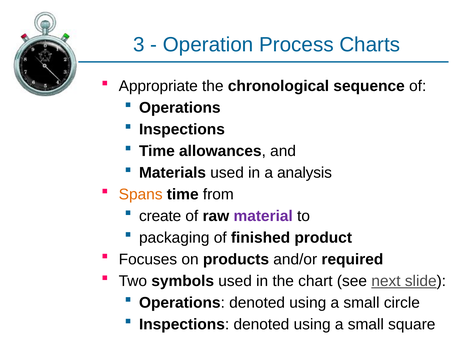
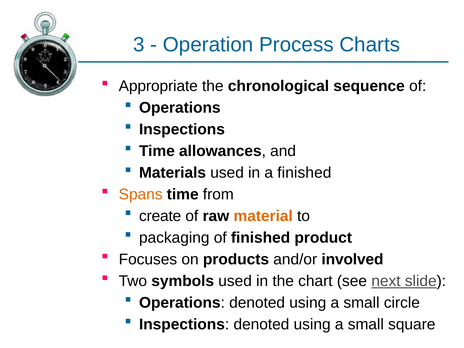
a analysis: analysis -> finished
material colour: purple -> orange
required: required -> involved
